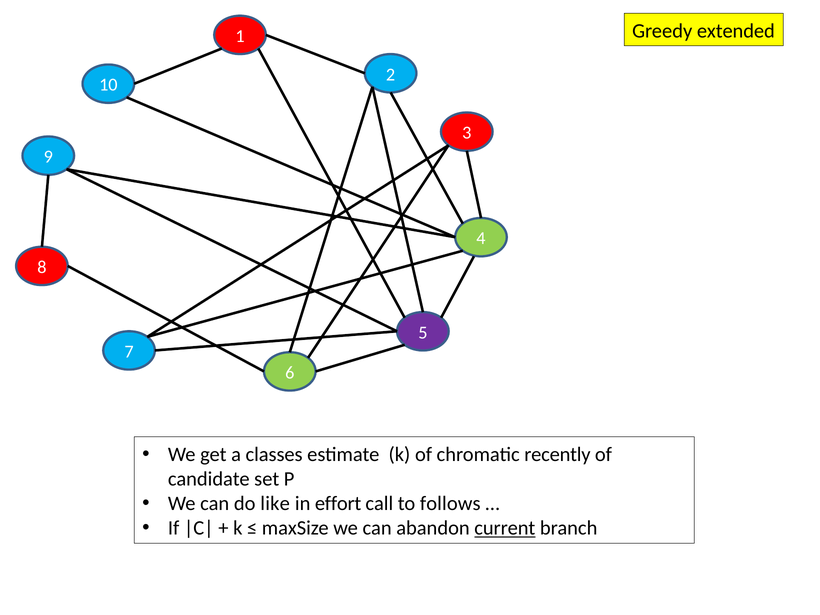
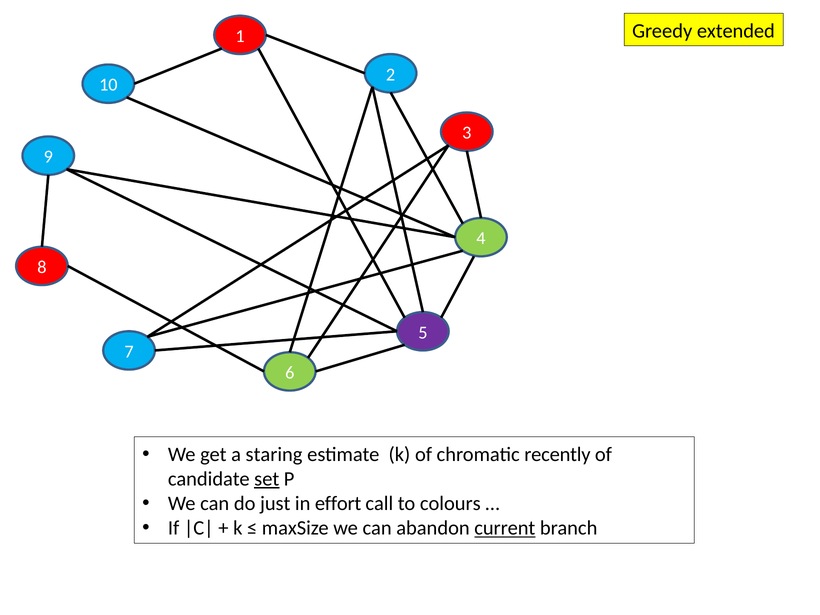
classes: classes -> staring
set underline: none -> present
like: like -> just
follows: follows -> colours
